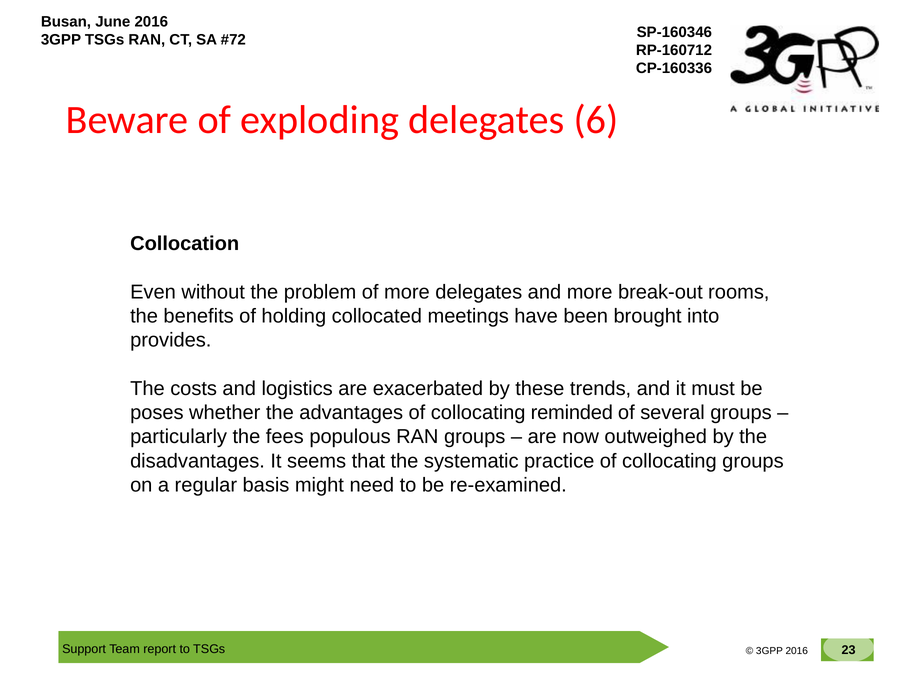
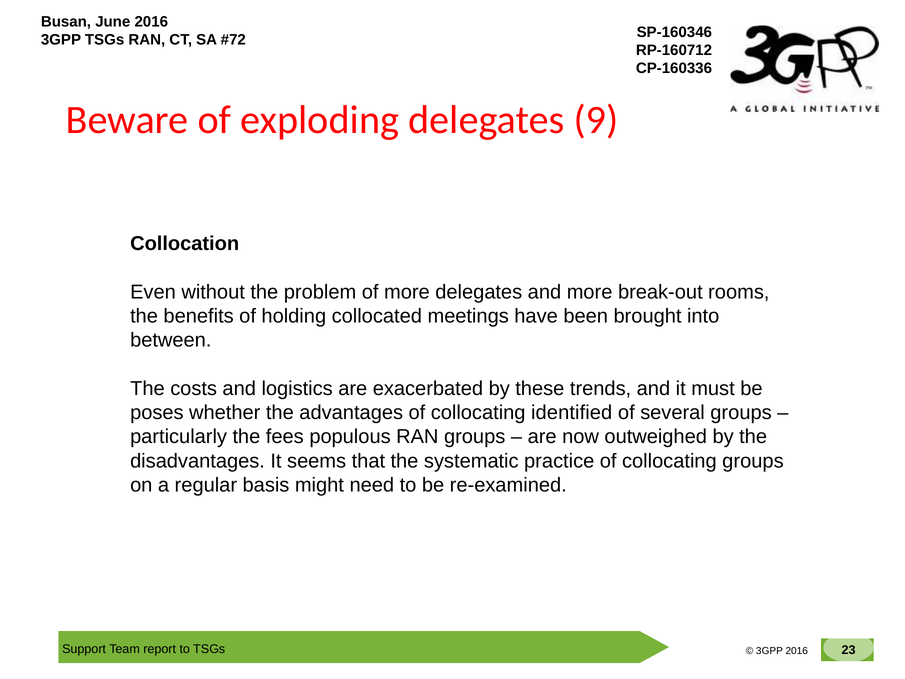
6: 6 -> 9
provides: provides -> between
reminded: reminded -> identified
